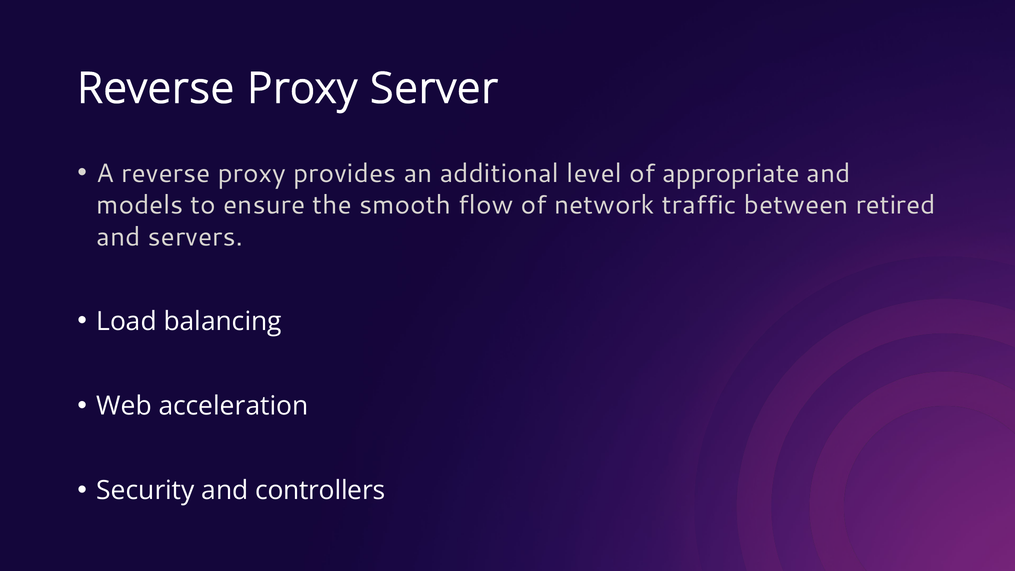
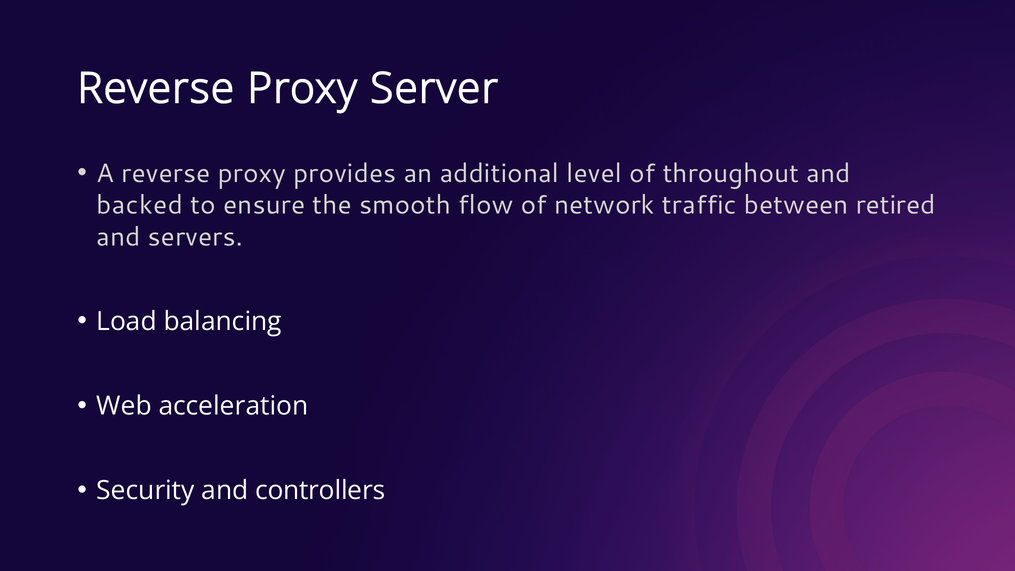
appropriate: appropriate -> throughout
models: models -> backed
